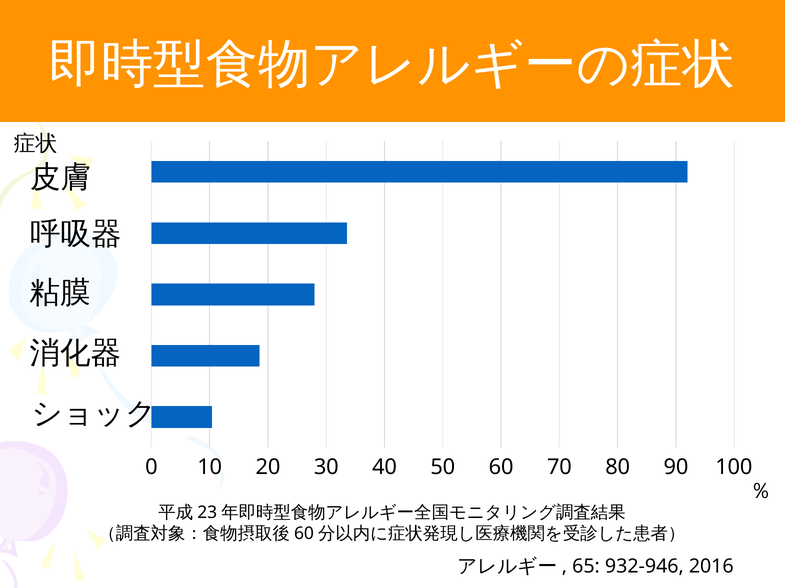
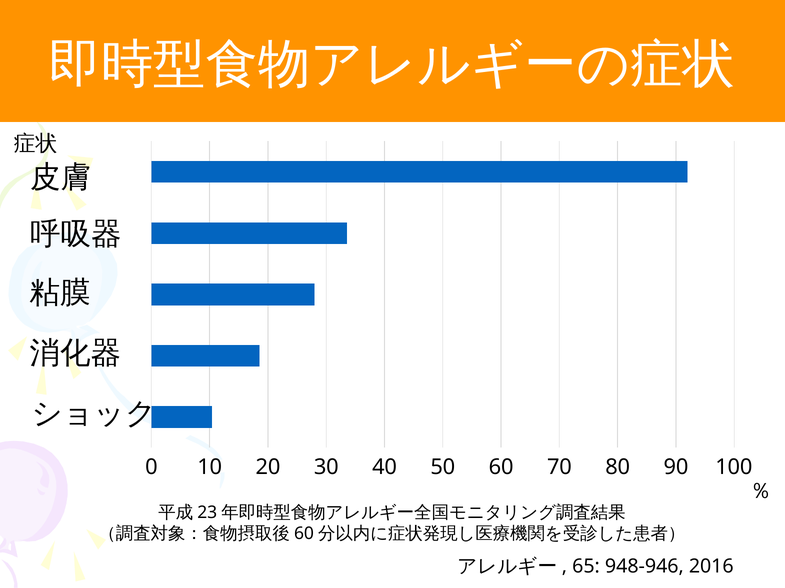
932-946: 932-946 -> 948-946
